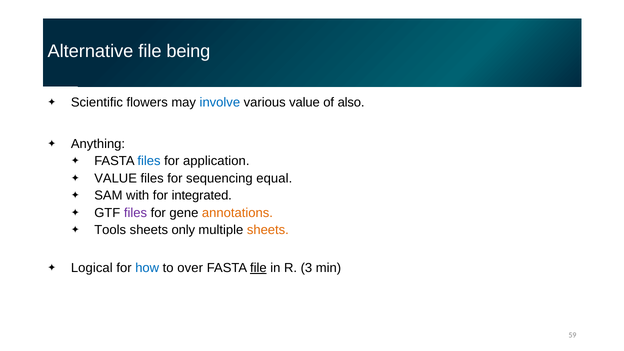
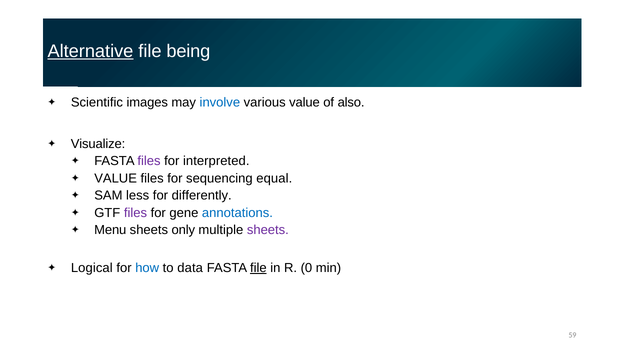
Alternative underline: none -> present
flowers: flowers -> images
Anything: Anything -> Visualize
files at (149, 161) colour: blue -> purple
application: application -> interpreted
with: with -> less
integrated: integrated -> differently
annotations colour: orange -> blue
Tools: Tools -> Menu
sheets at (268, 230) colour: orange -> purple
over: over -> data
3: 3 -> 0
